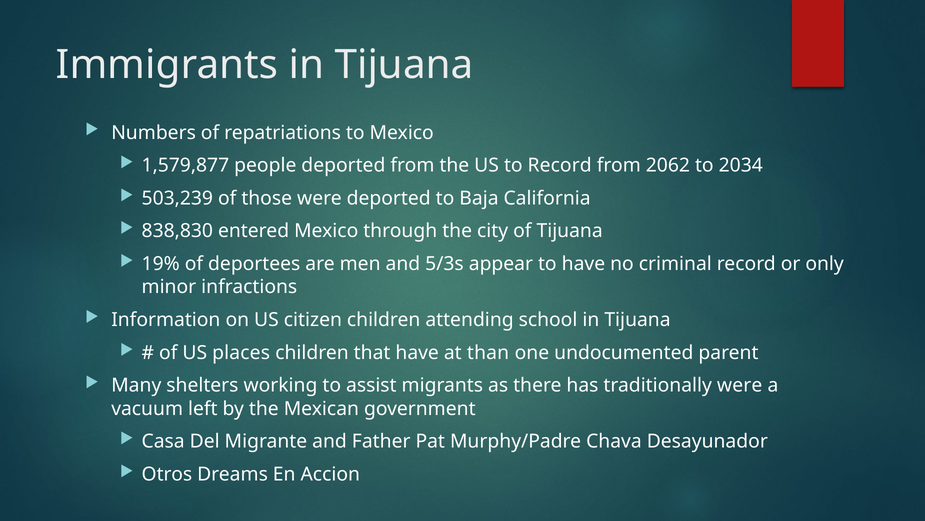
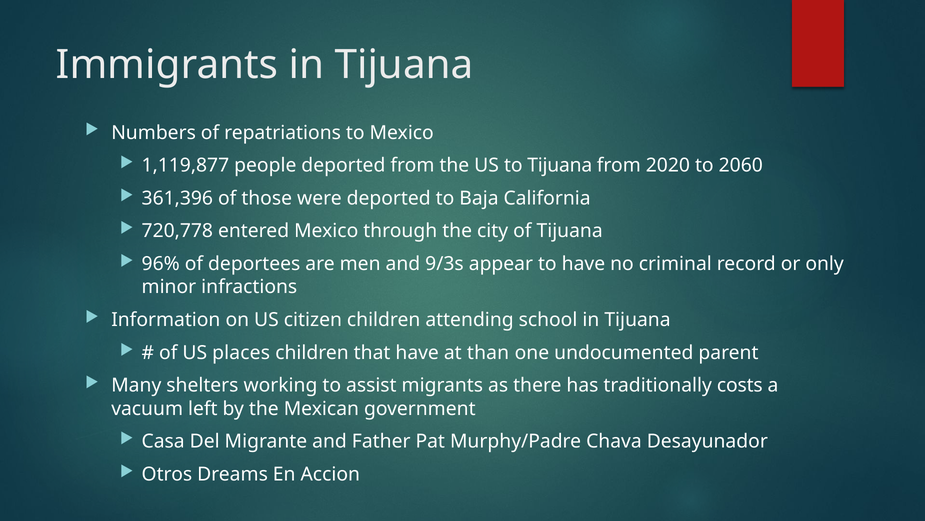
1,579,877: 1,579,877 -> 1,119,877
to Record: Record -> Tijuana
2062: 2062 -> 2020
2034: 2034 -> 2060
503,239: 503,239 -> 361,396
838,830: 838,830 -> 720,778
19%: 19% -> 96%
5/3s: 5/3s -> 9/3s
traditionally were: were -> costs
